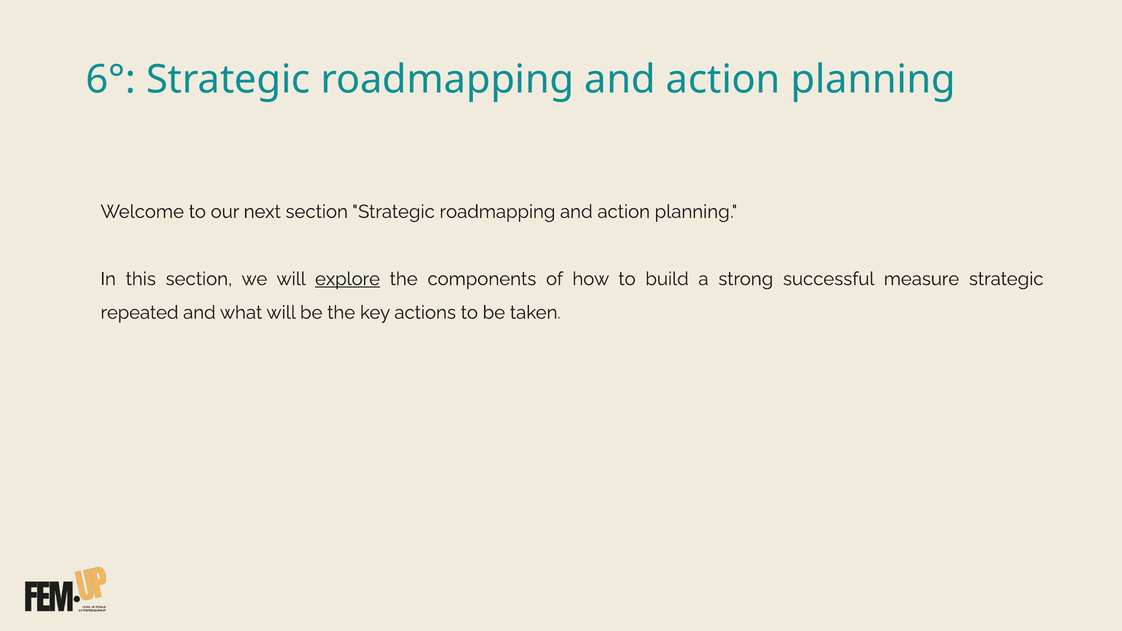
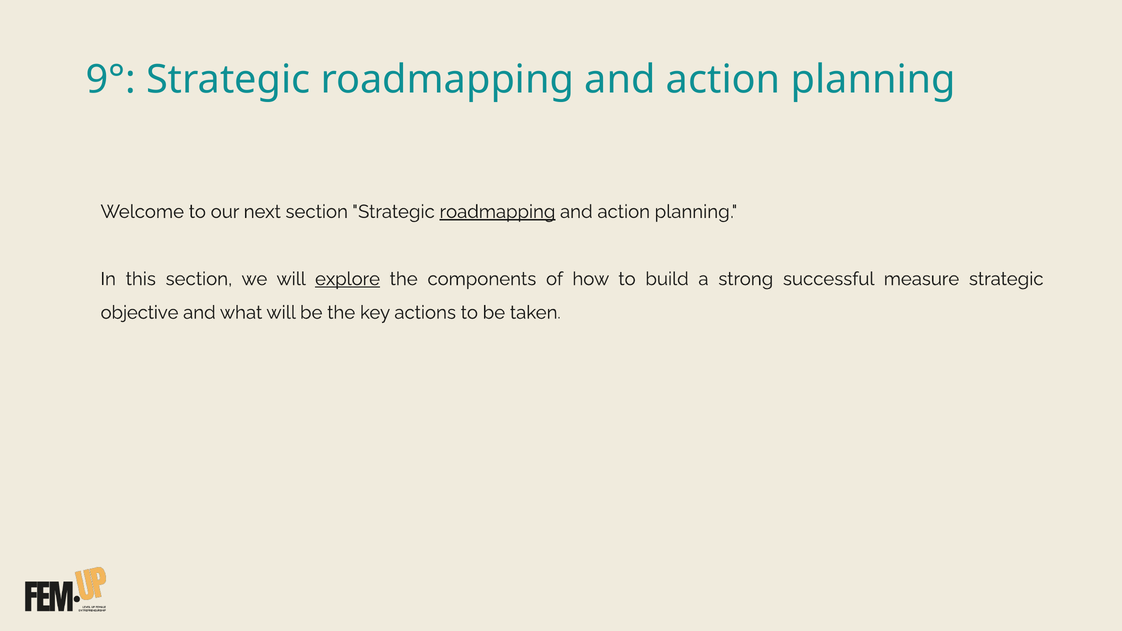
6°: 6° -> 9°
roadmapping at (497, 212) underline: none -> present
repeated: repeated -> objective
